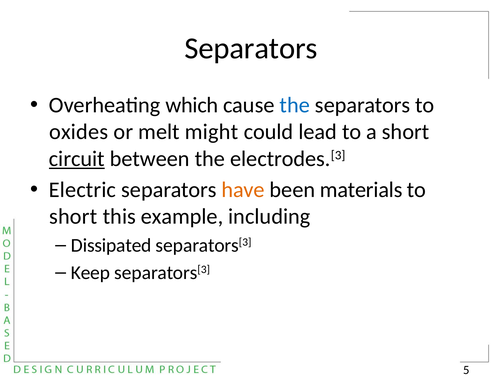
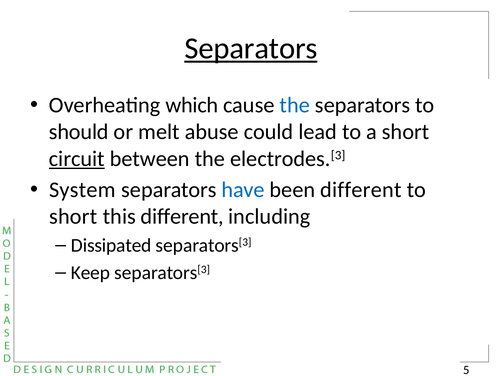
Separators at (251, 49) underline: none -> present
oxides: oxides -> should
might: might -> abuse
Electric: Electric -> System
have colour: orange -> blue
been materials: materials -> different
this example: example -> different
